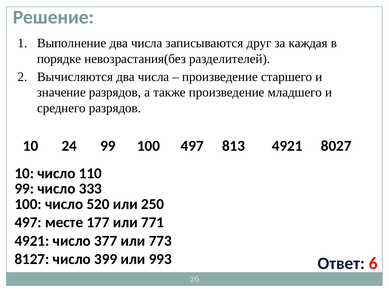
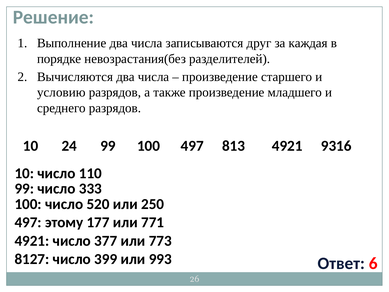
значение: значение -> условию
8027: 8027 -> 9316
месте: месте -> этому
